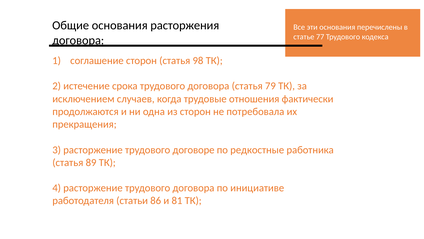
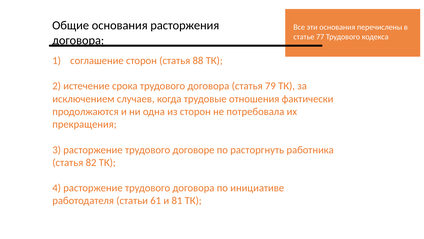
98: 98 -> 88
редкостные: редкостные -> расторгнуть
89: 89 -> 82
86: 86 -> 61
